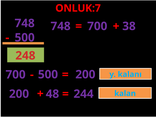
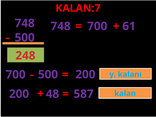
ONLUK:7: ONLUK:7 -> KALAN:7
38: 38 -> 61
244: 244 -> 587
